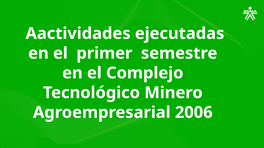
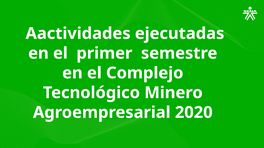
2006: 2006 -> 2020
